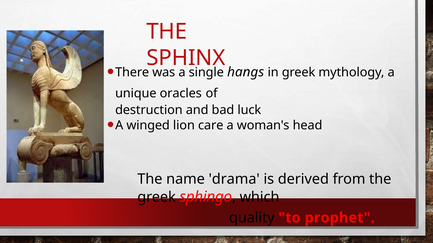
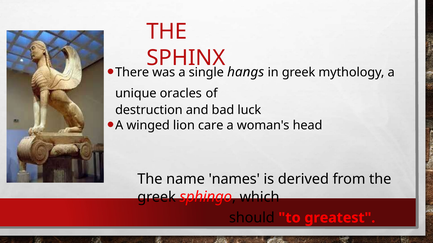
drama: drama -> names
quality: quality -> should
prophet: prophet -> greatest
